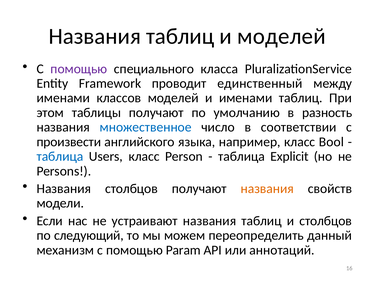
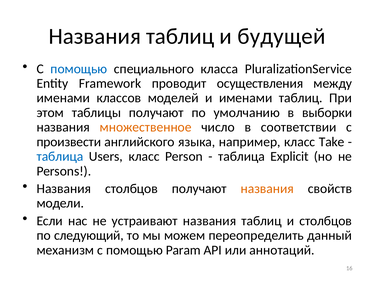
и моделей: моделей -> будущей
помощью at (79, 69) colour: purple -> blue
единственный: единственный -> осуществления
разность: разность -> выборки
множественное colour: blue -> orange
Bool: Bool -> Take
